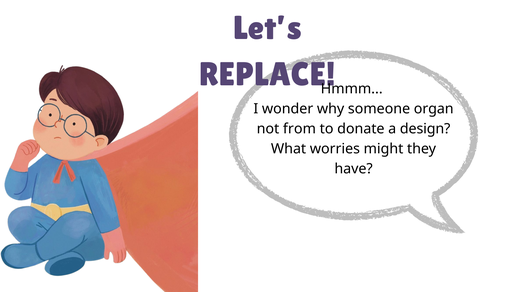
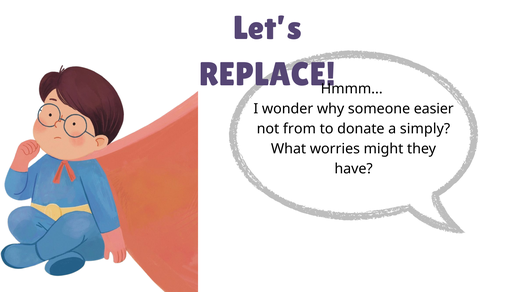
organ: organ -> easier
design: design -> simply
